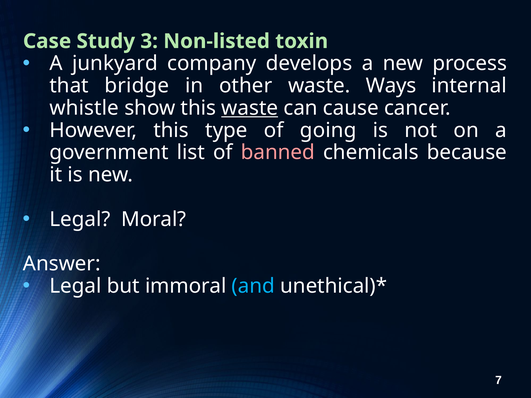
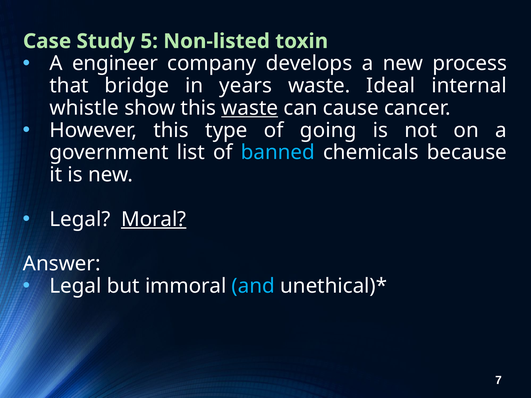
3: 3 -> 5
junkyard: junkyard -> engineer
other: other -> years
Ways: Ways -> Ideal
banned colour: pink -> light blue
Moral underline: none -> present
